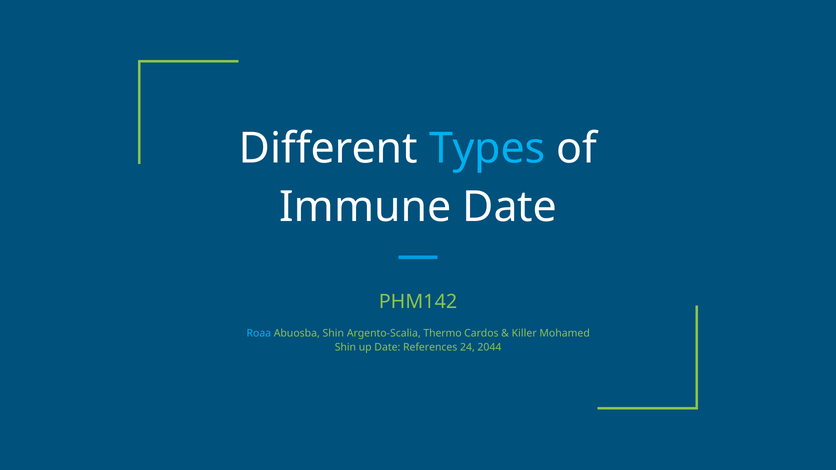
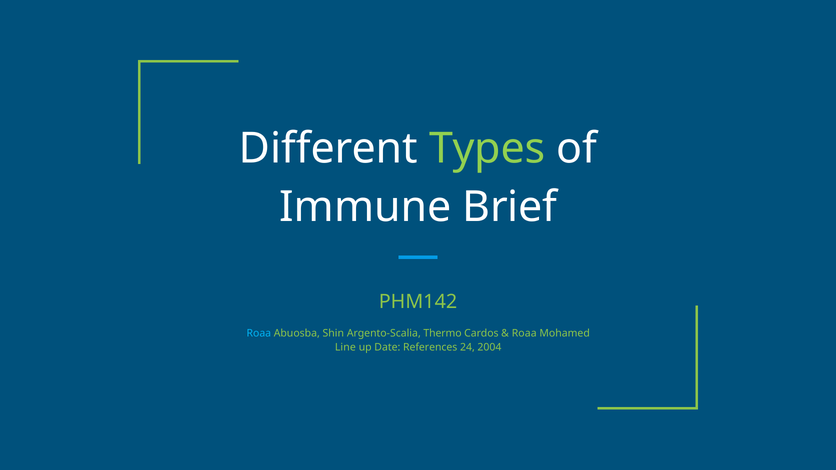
Types colour: light blue -> light green
Immune Date: Date -> Brief
Killer at (524, 334): Killer -> Roaa
Shin at (345, 348): Shin -> Line
2044: 2044 -> 2004
